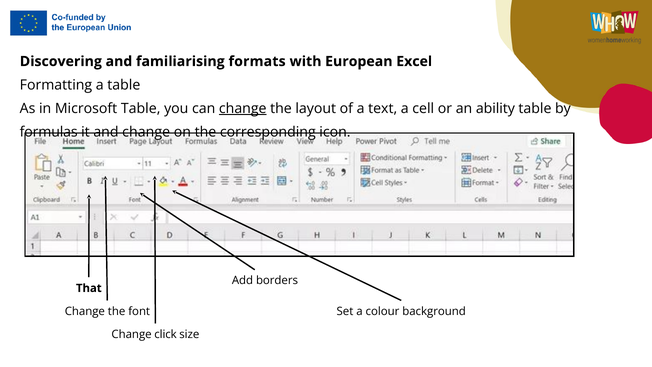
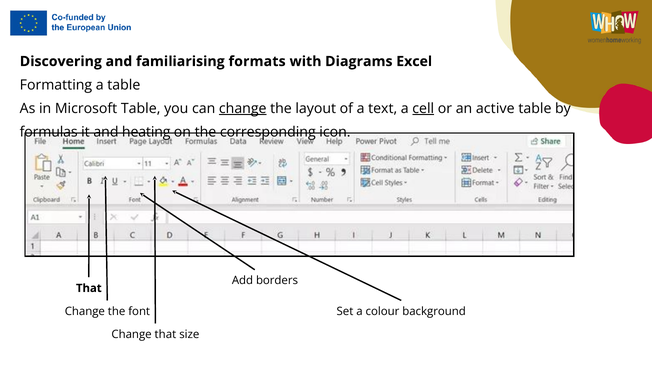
European: European -> Diagrams
cell underline: none -> present
ability: ability -> active
and change: change -> heating
Change click: click -> that
